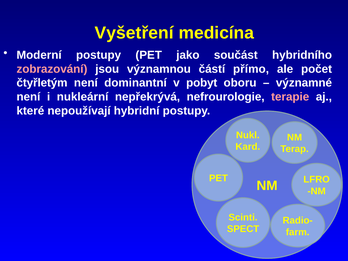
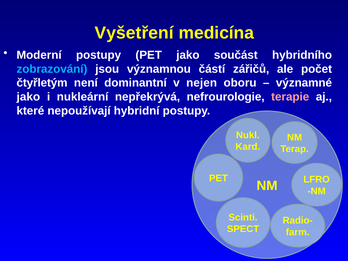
zobrazování colour: pink -> light blue
přímo: přímo -> zářičů
pobyt: pobyt -> nejen
není at (28, 97): není -> jako
